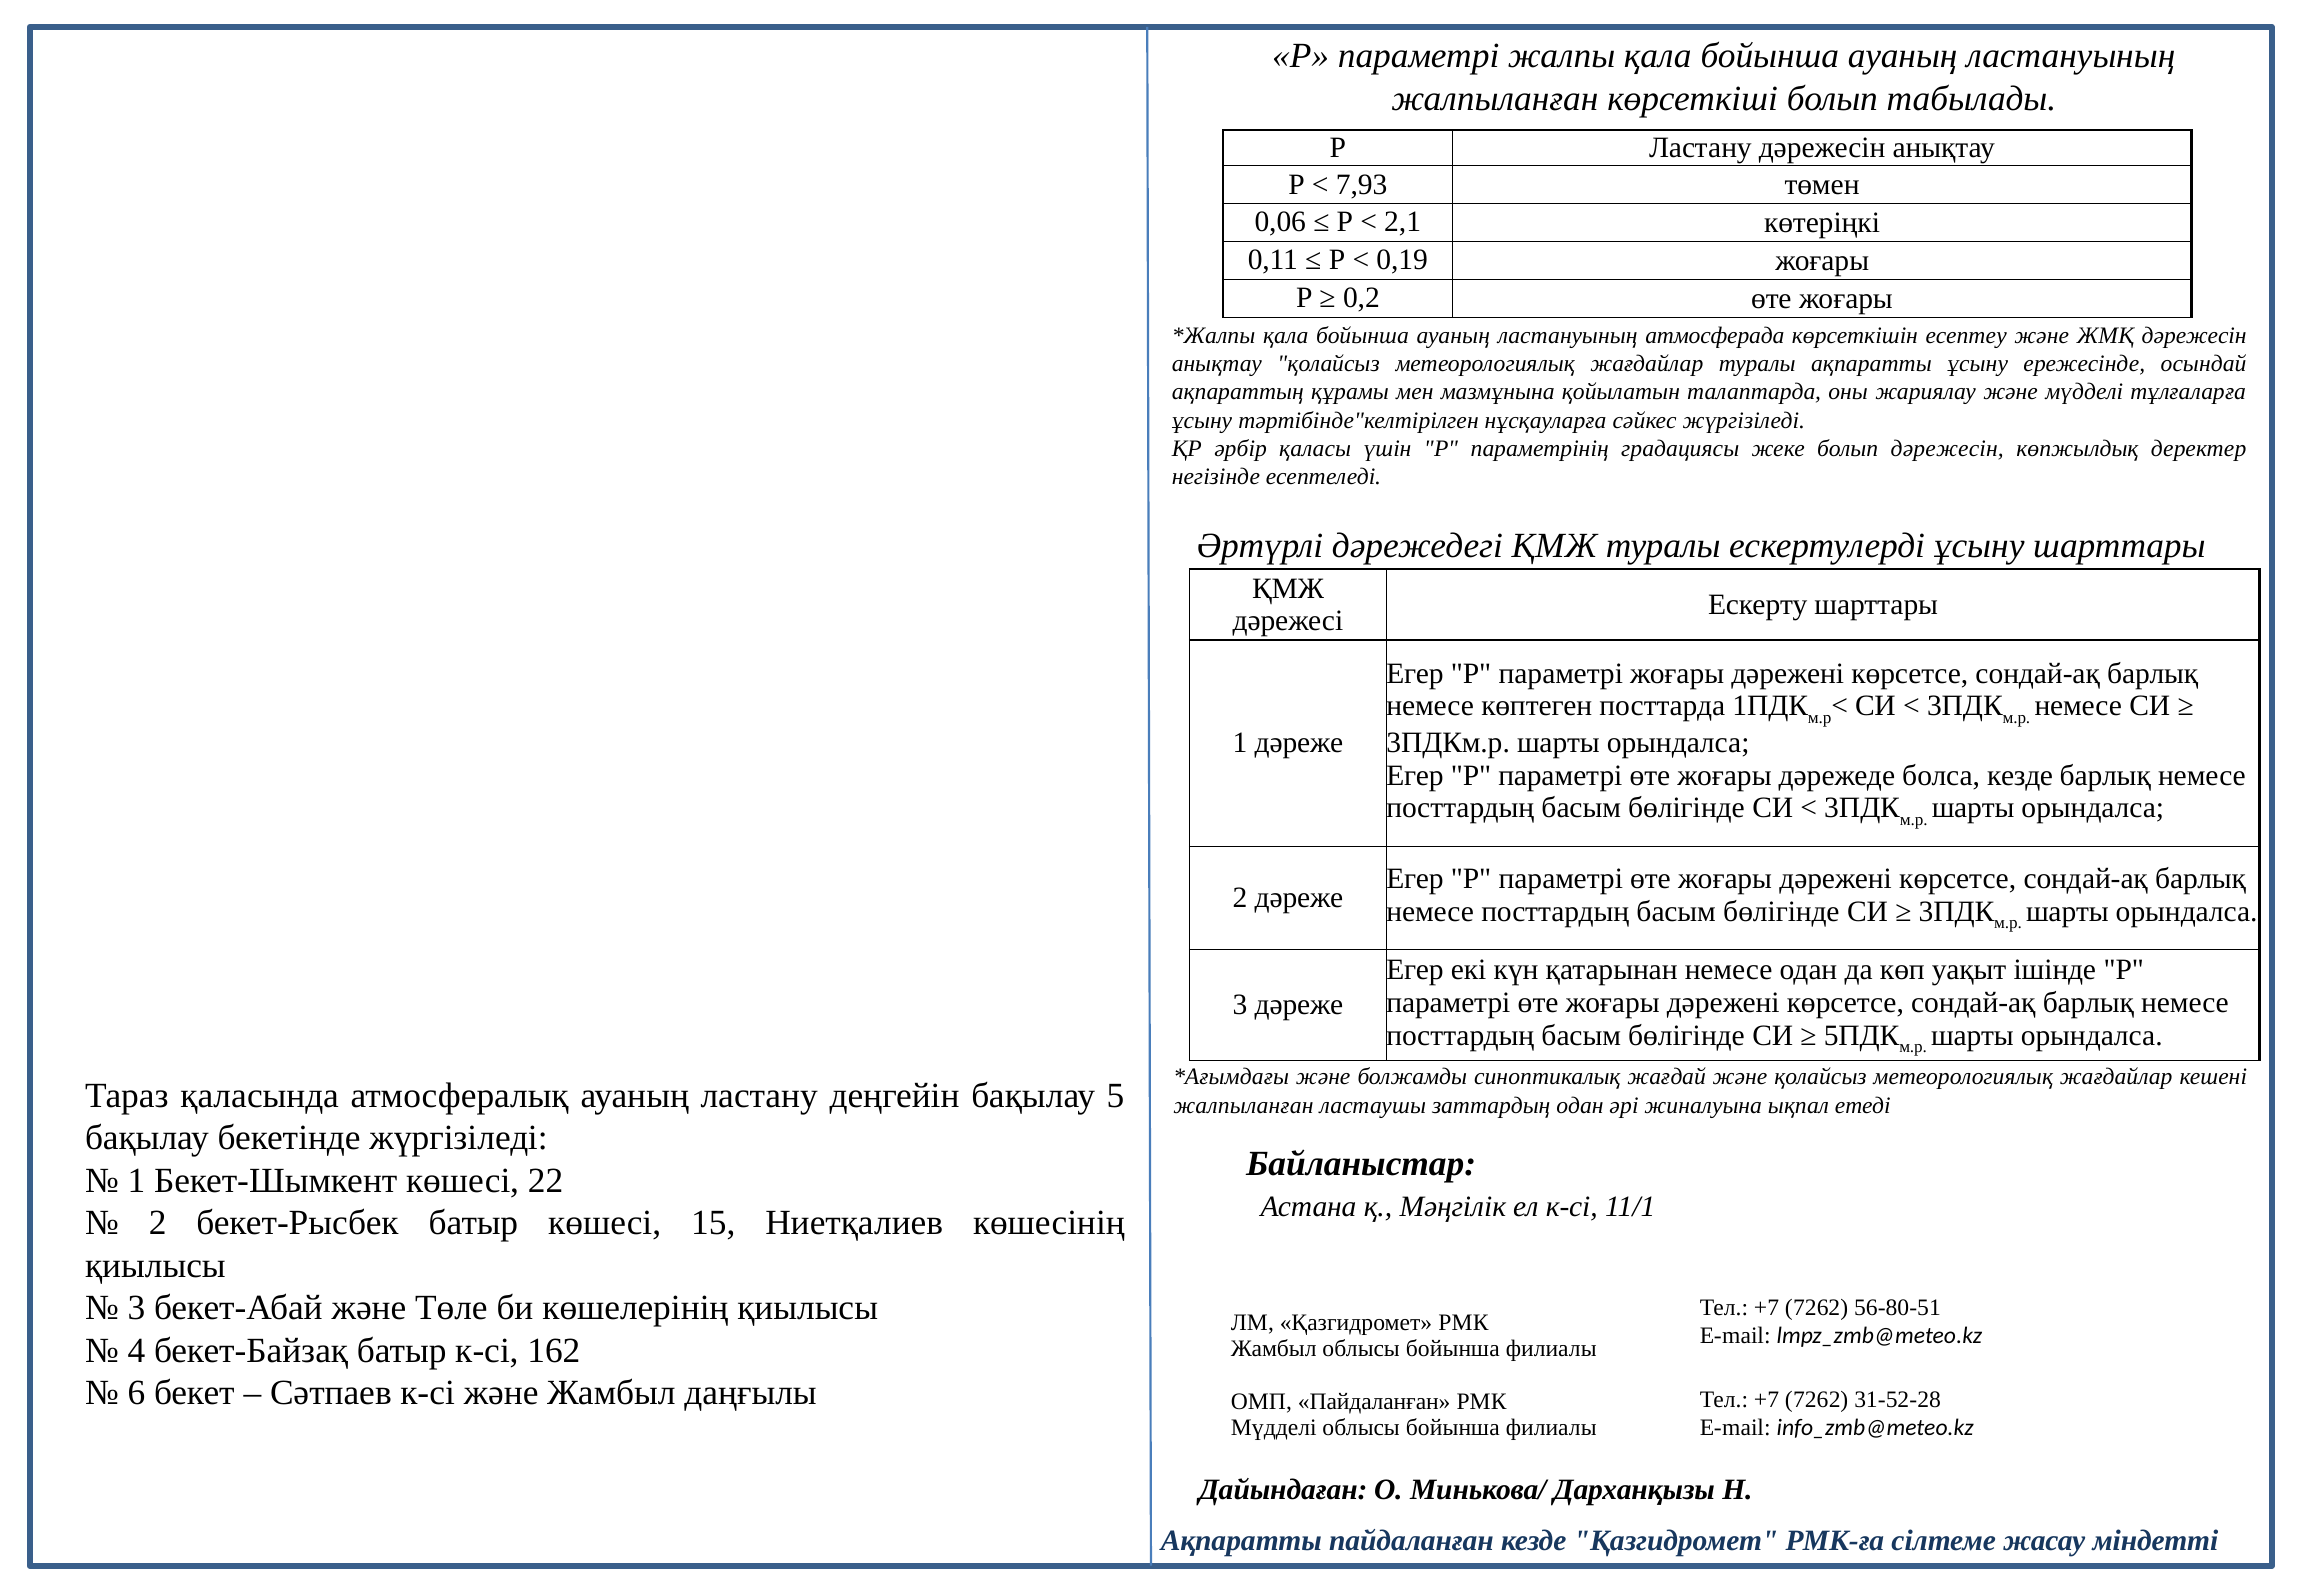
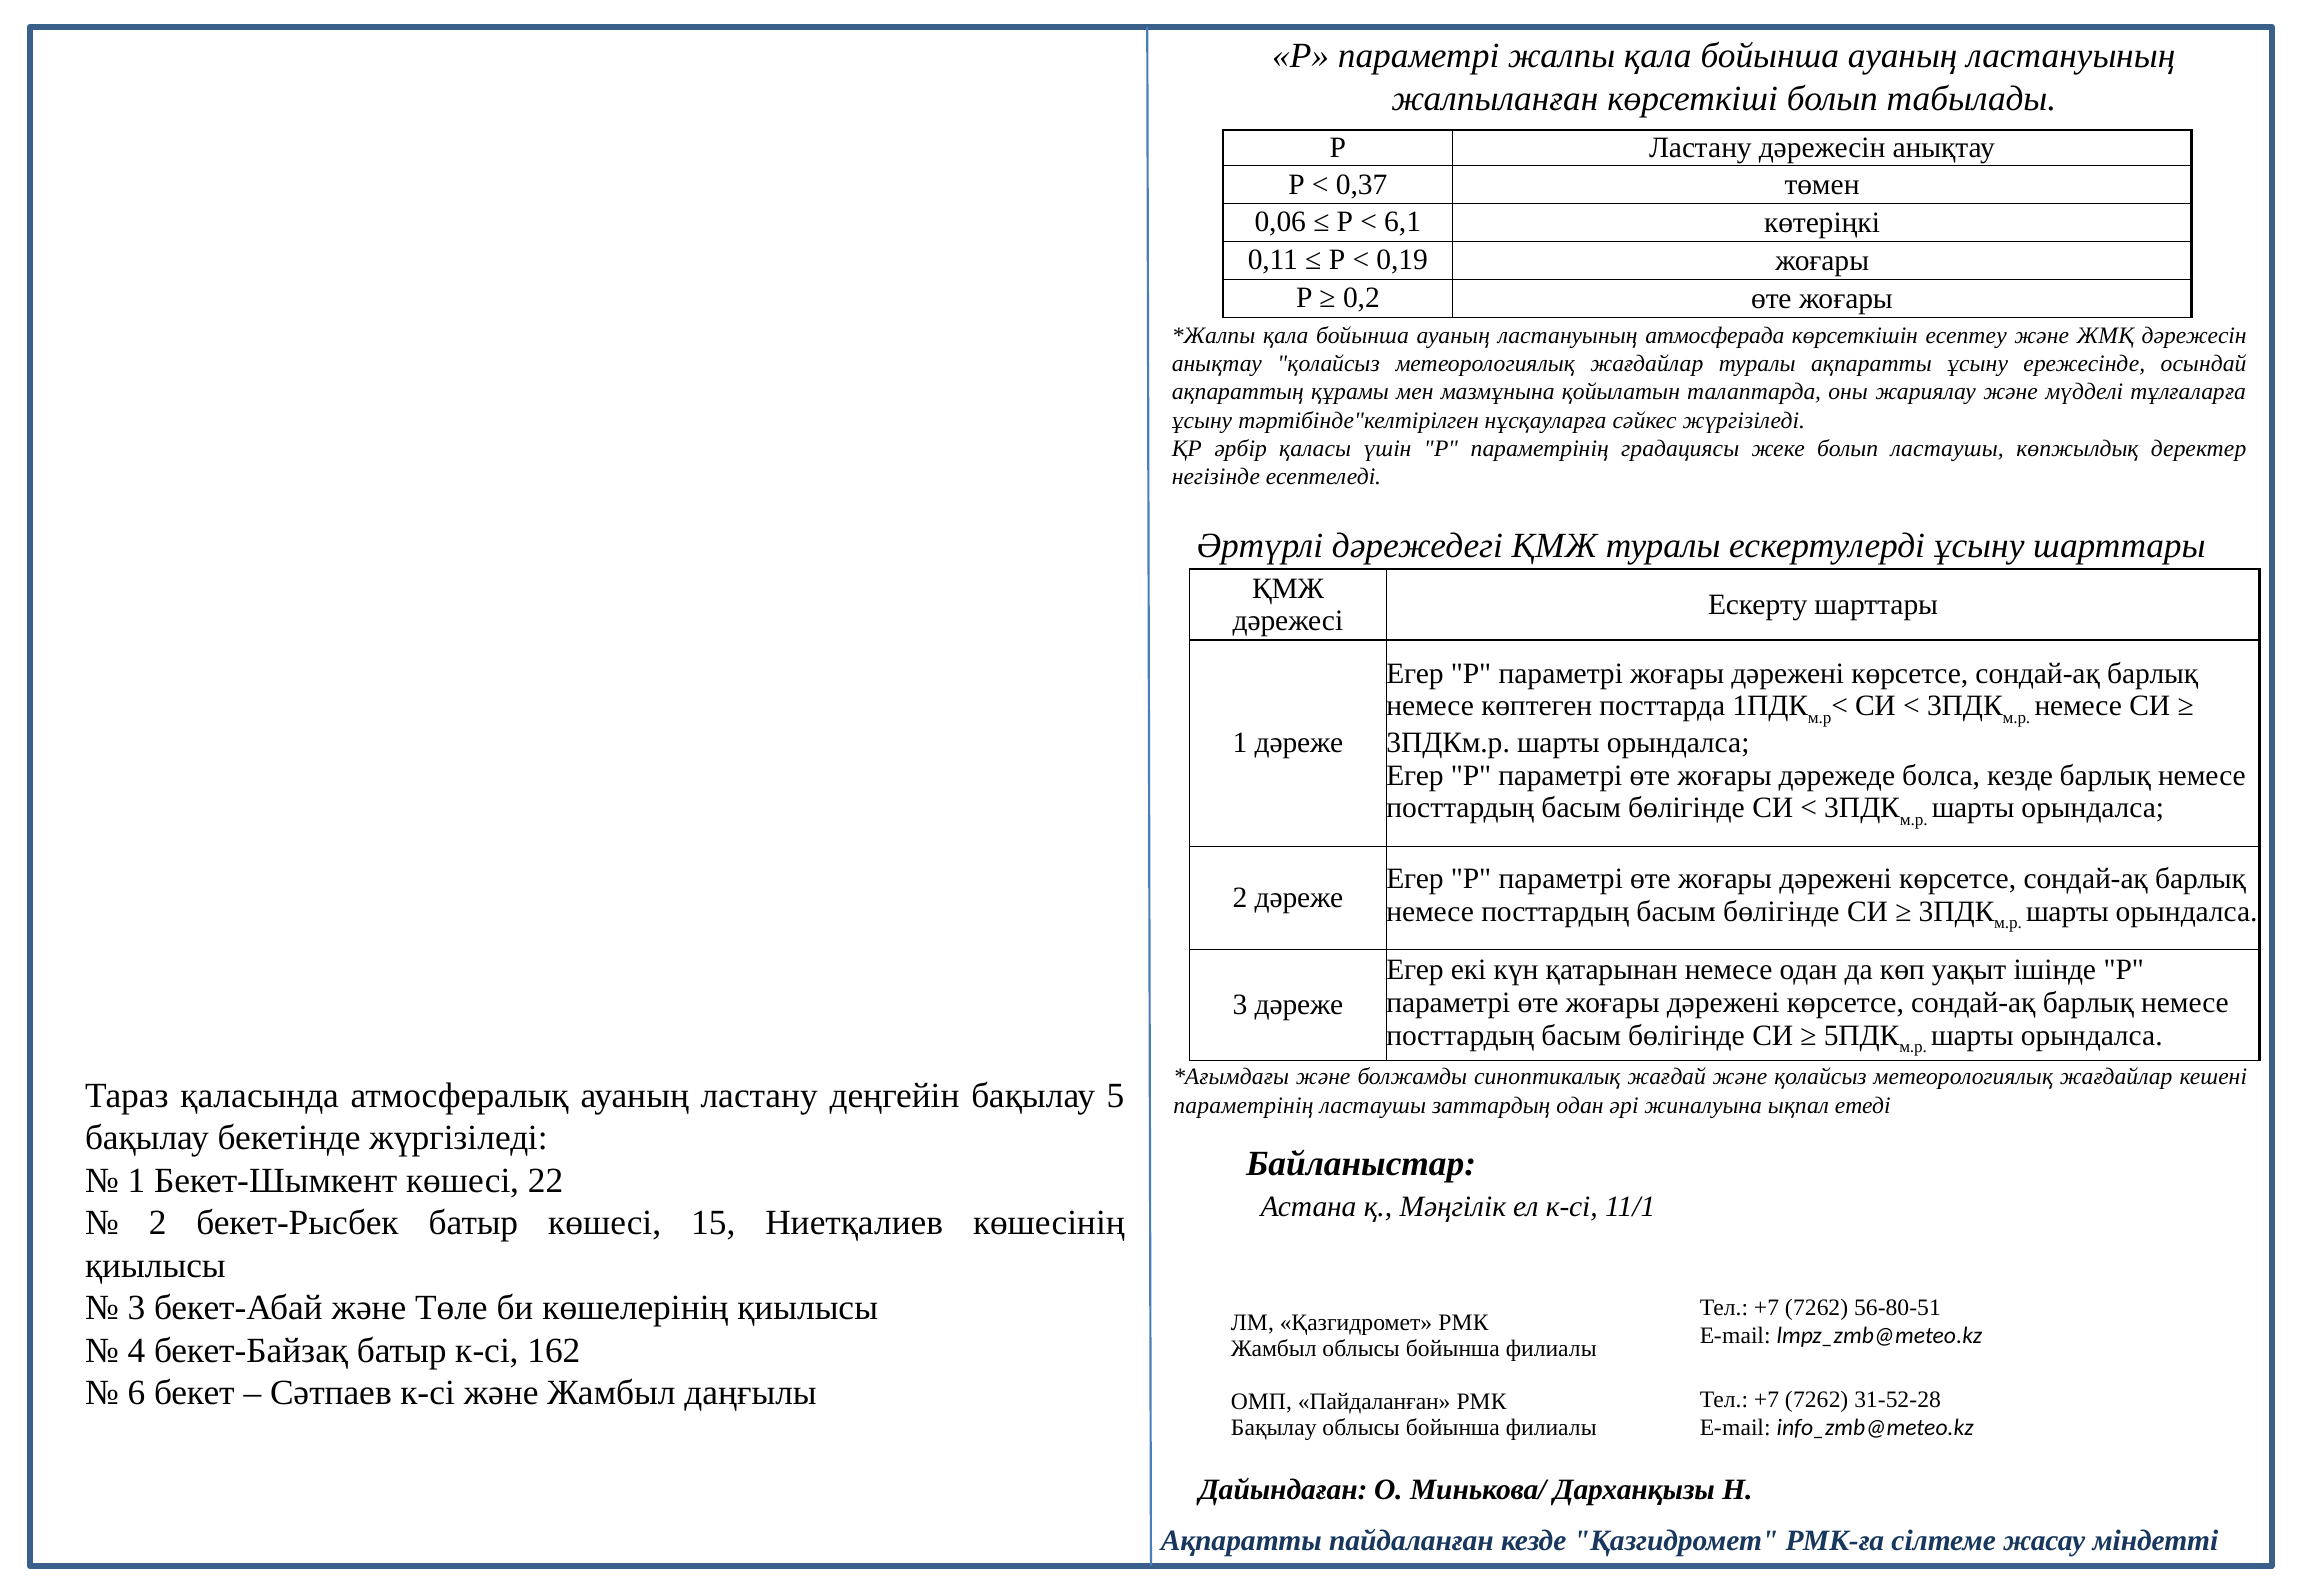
7,93: 7,93 -> 0,37
2,1: 2,1 -> 6,1
болып дәрежесін: дәрежесін -> ластаушы
жалпыланған at (1243, 1106): жалпыланған -> параметрінің
Мүдделі at (1274, 1428): Мүдделі -> Бақылау
